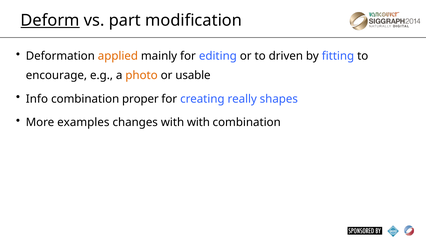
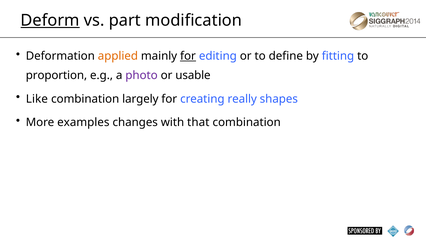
for at (188, 56) underline: none -> present
driven: driven -> define
encourage: encourage -> proportion
photo colour: orange -> purple
Info: Info -> Like
proper: proper -> largely
with with: with -> that
